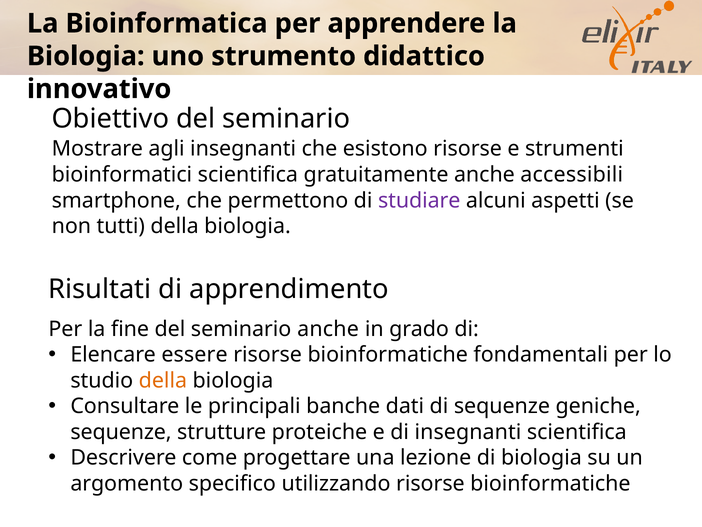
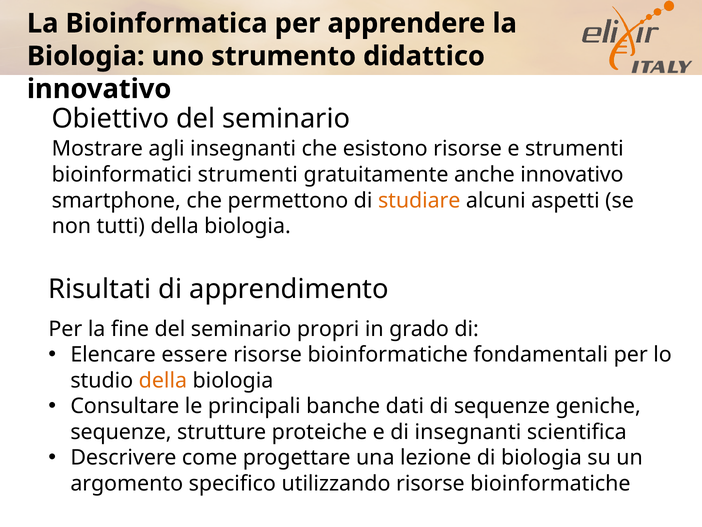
bioinformatici scientifica: scientifica -> strumenti
anche accessibili: accessibili -> innovativo
studiare colour: purple -> orange
seminario anche: anche -> propri
